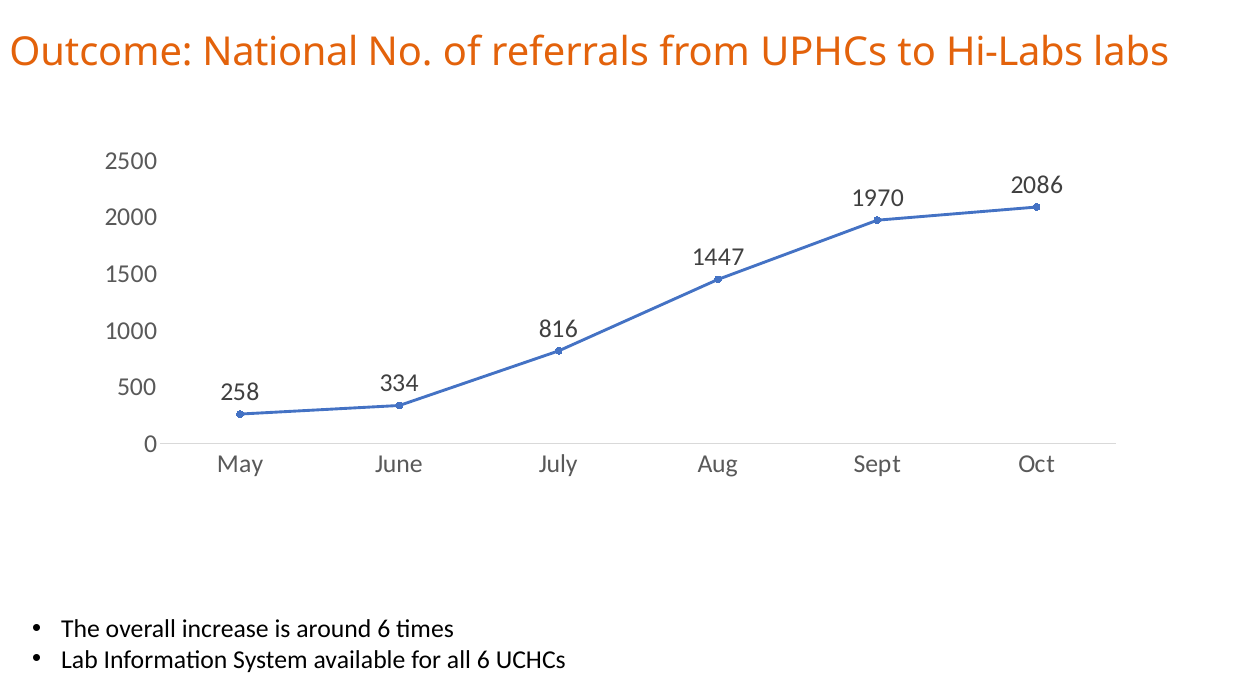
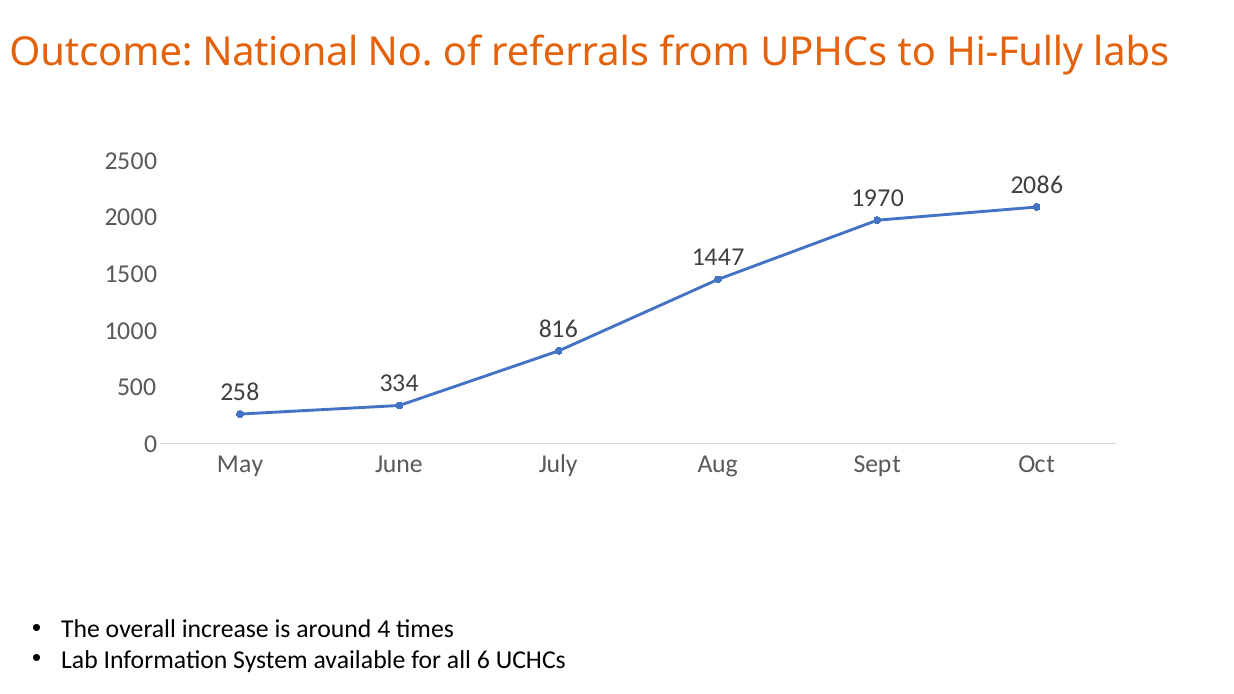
Hi-Labs: Hi-Labs -> Hi-Fully
around 6: 6 -> 4
